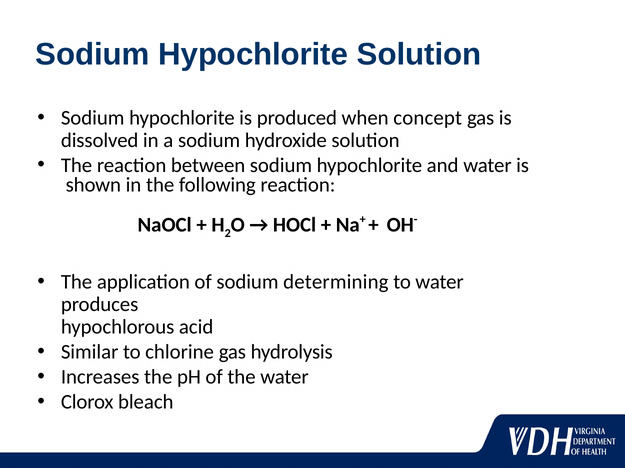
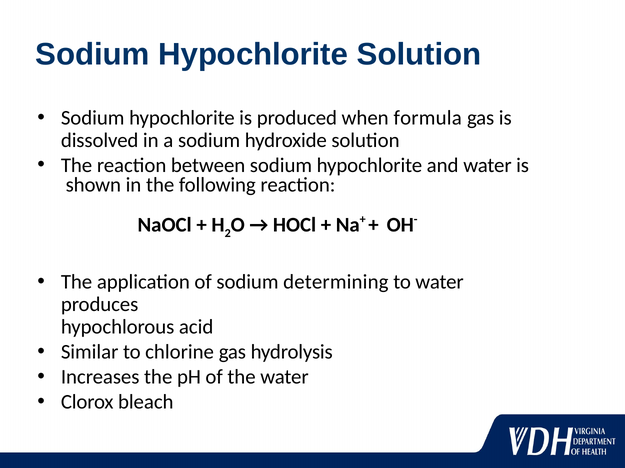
concept: concept -> formula
